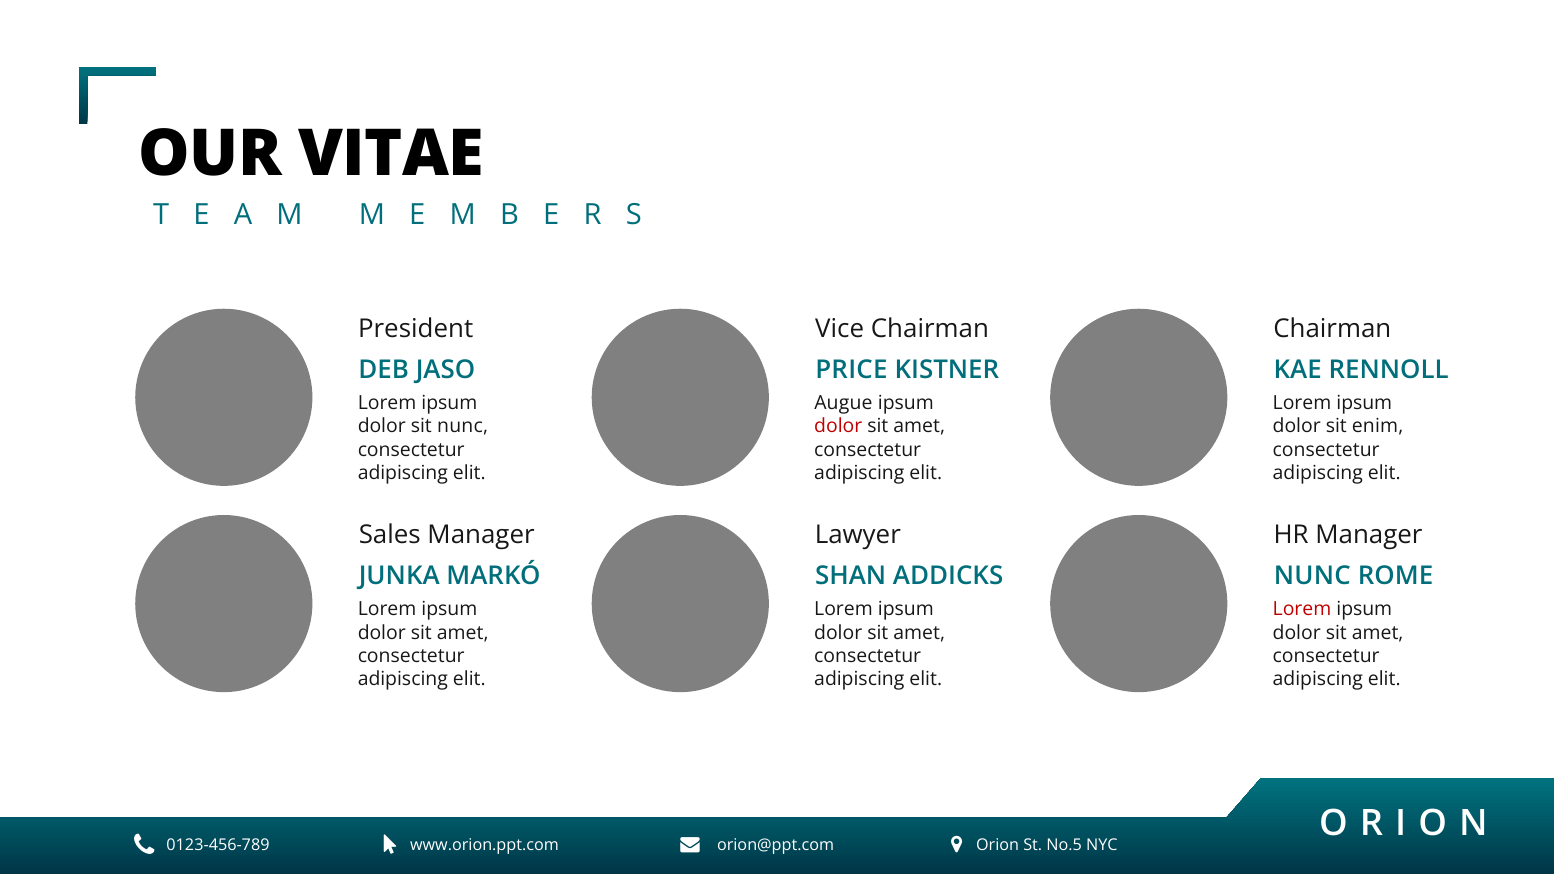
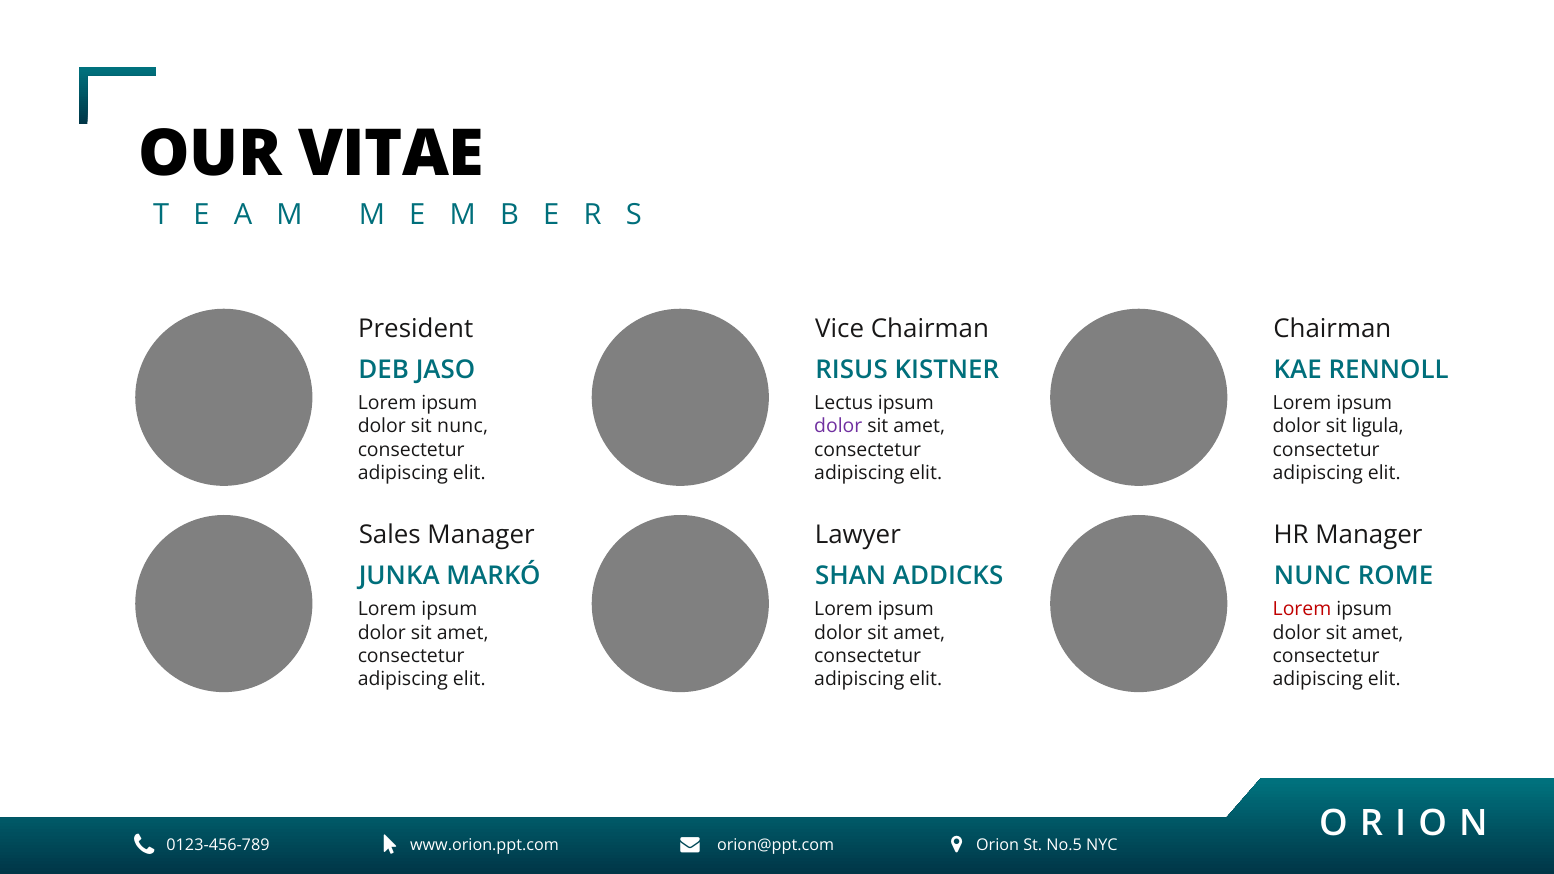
PRICE: PRICE -> RISUS
Augue: Augue -> Lectus
dolor at (838, 426) colour: red -> purple
enim: enim -> ligula
